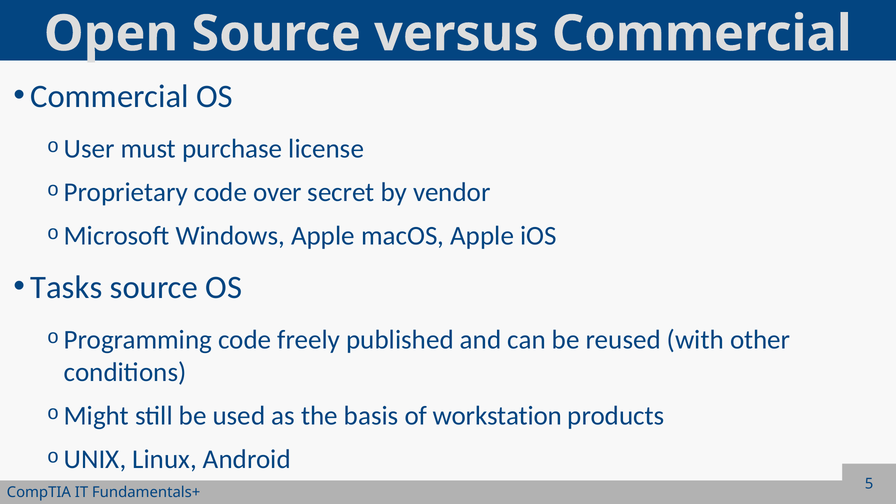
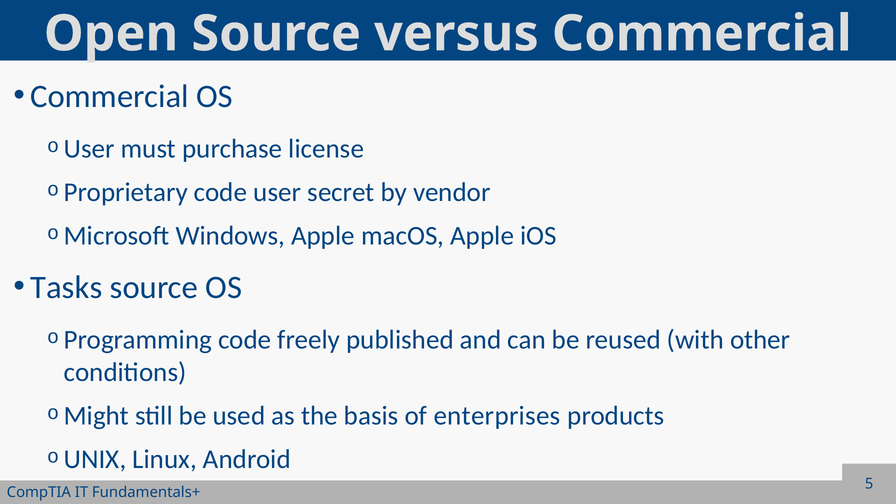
over: over -> user
workstation: workstation -> enterprises
